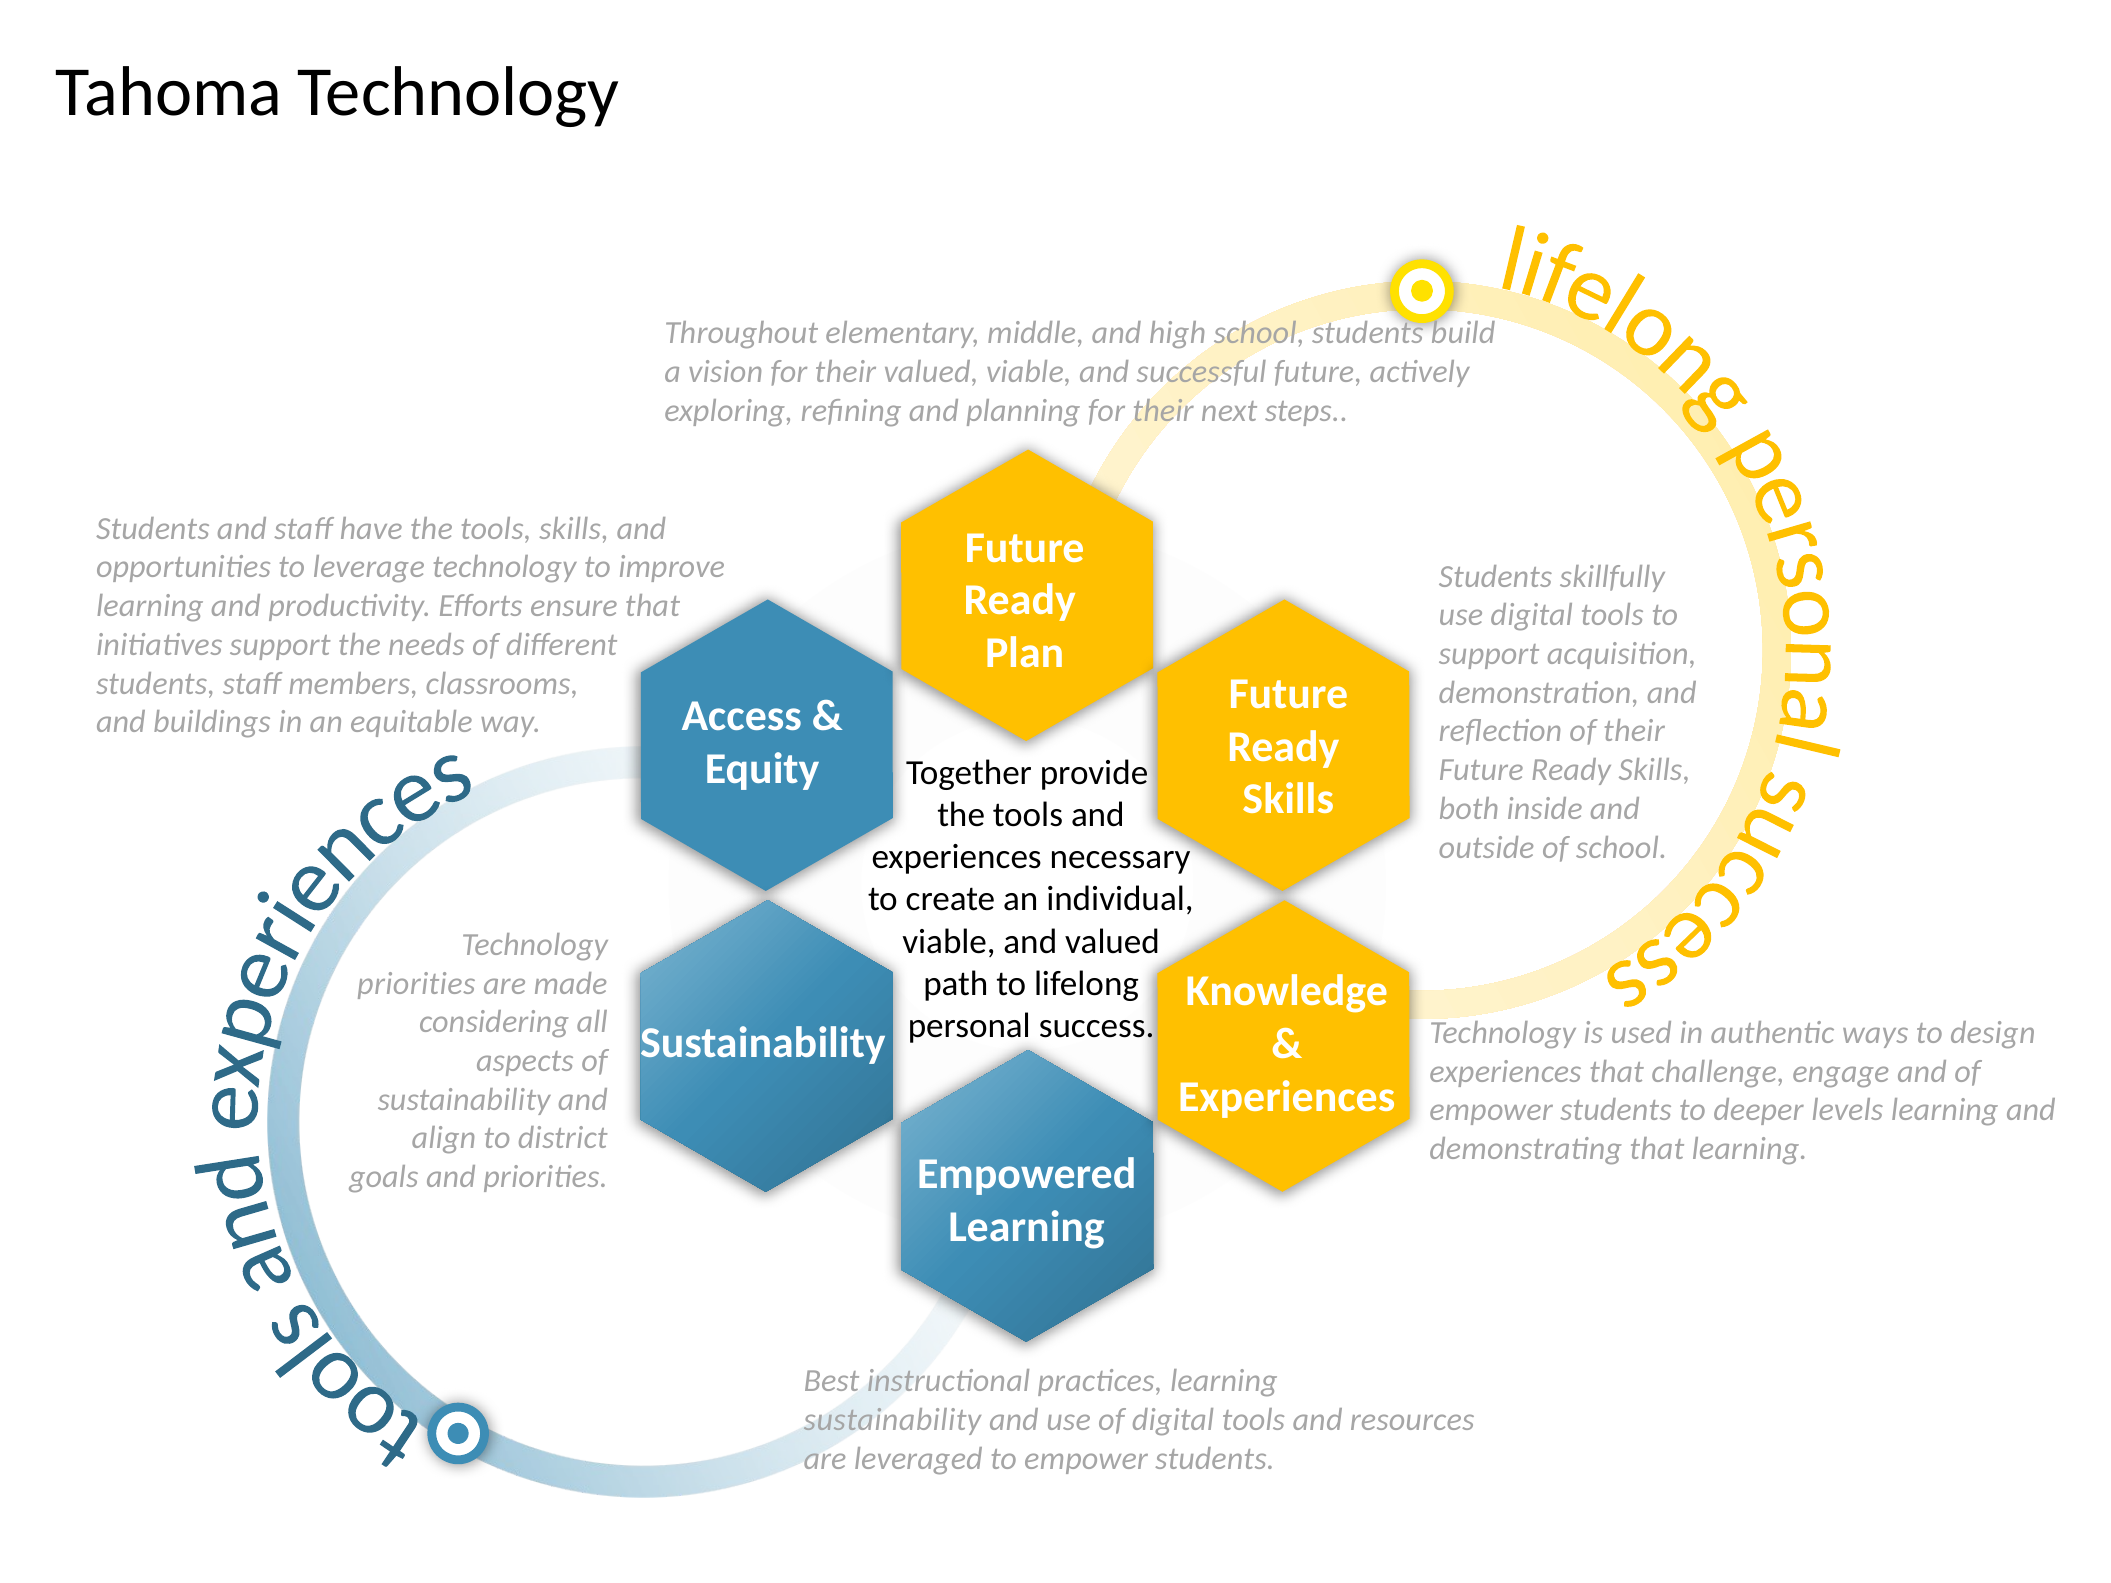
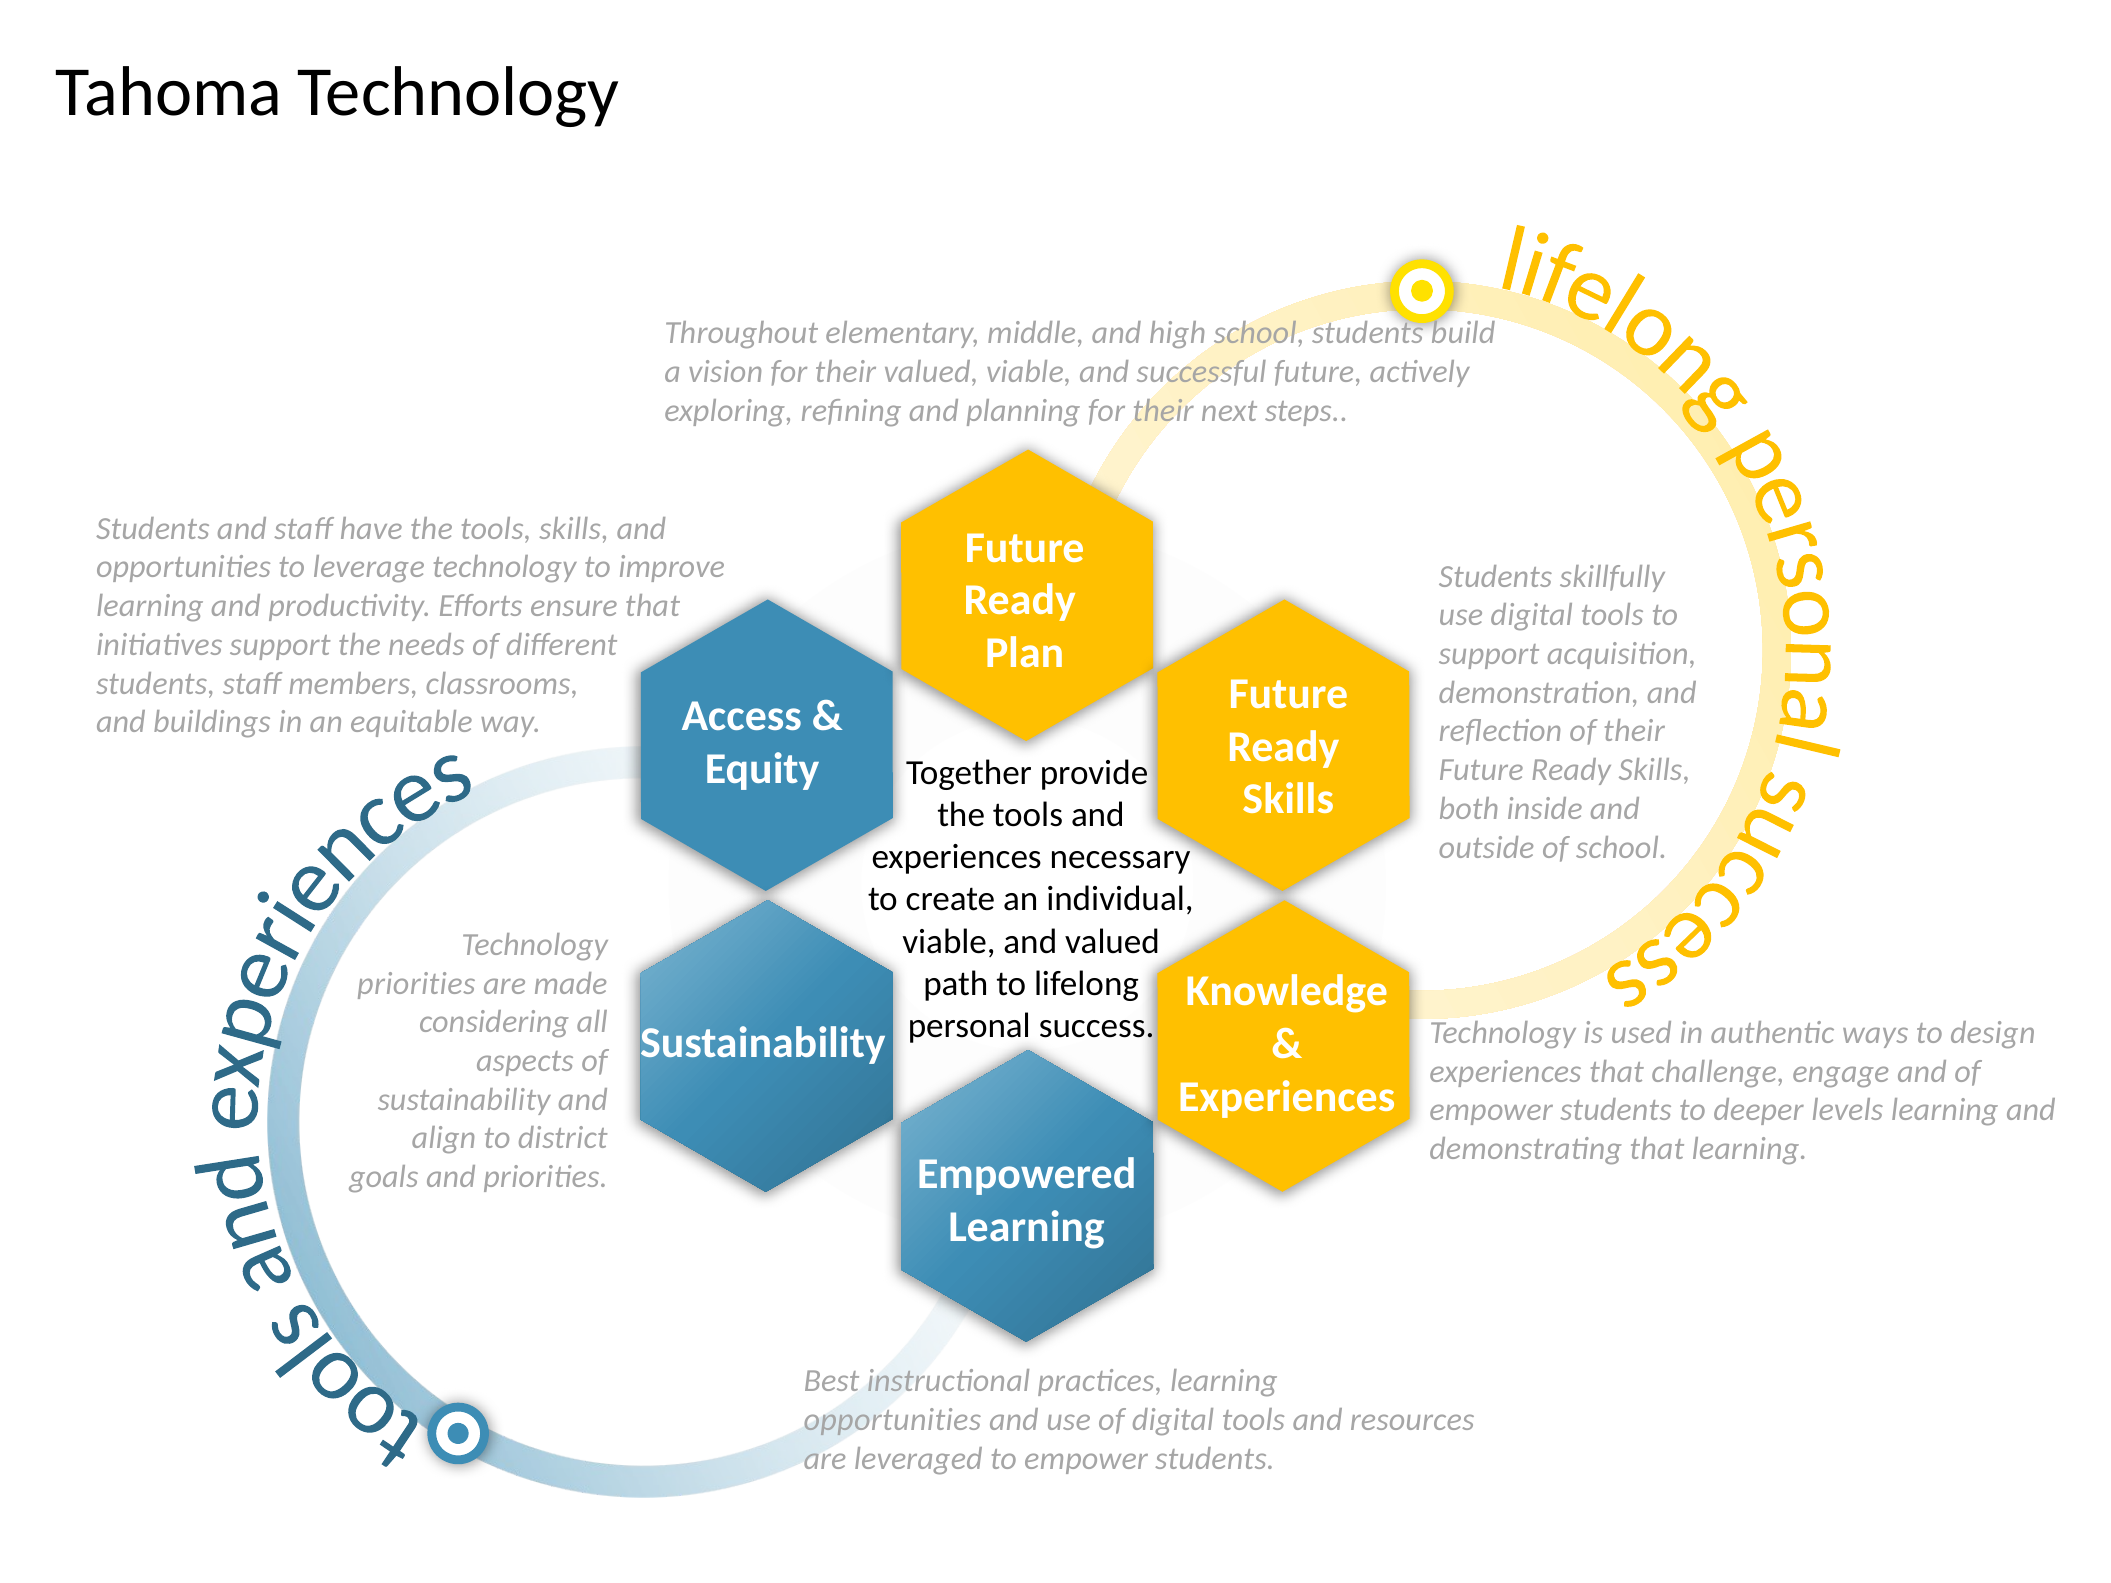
sustainability at (892, 1420): sustainability -> opportunities
